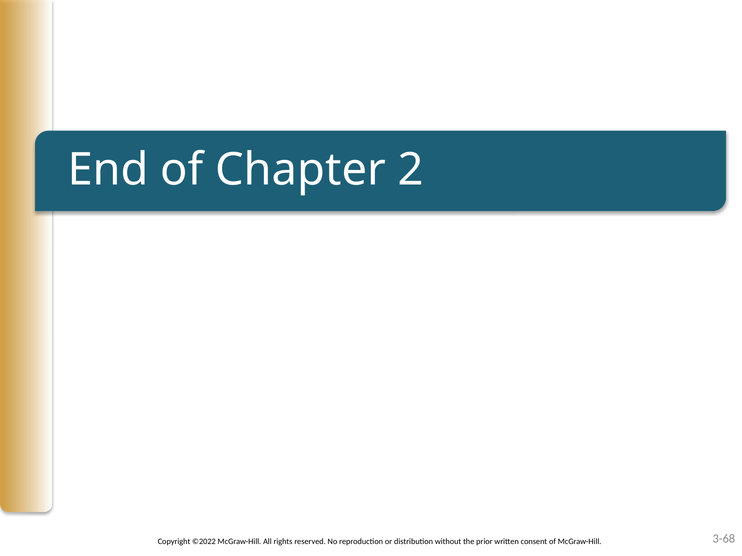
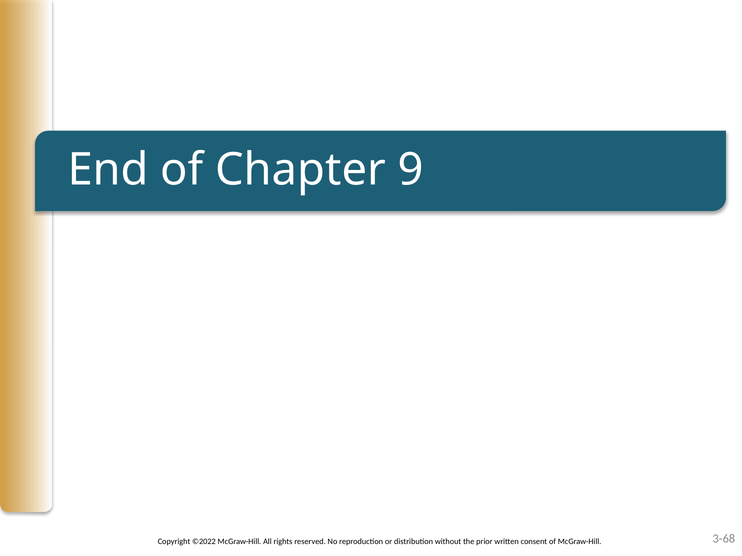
2: 2 -> 9
